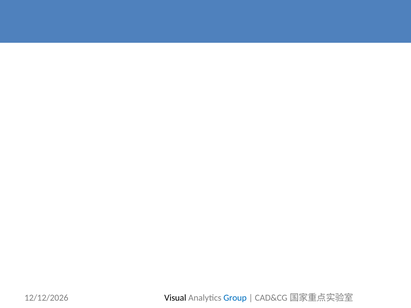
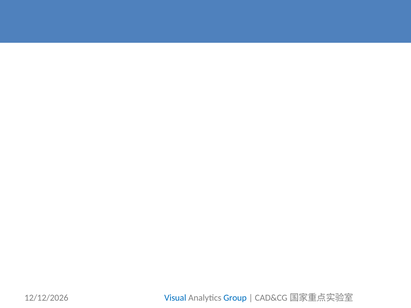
Visual colour: black -> blue
